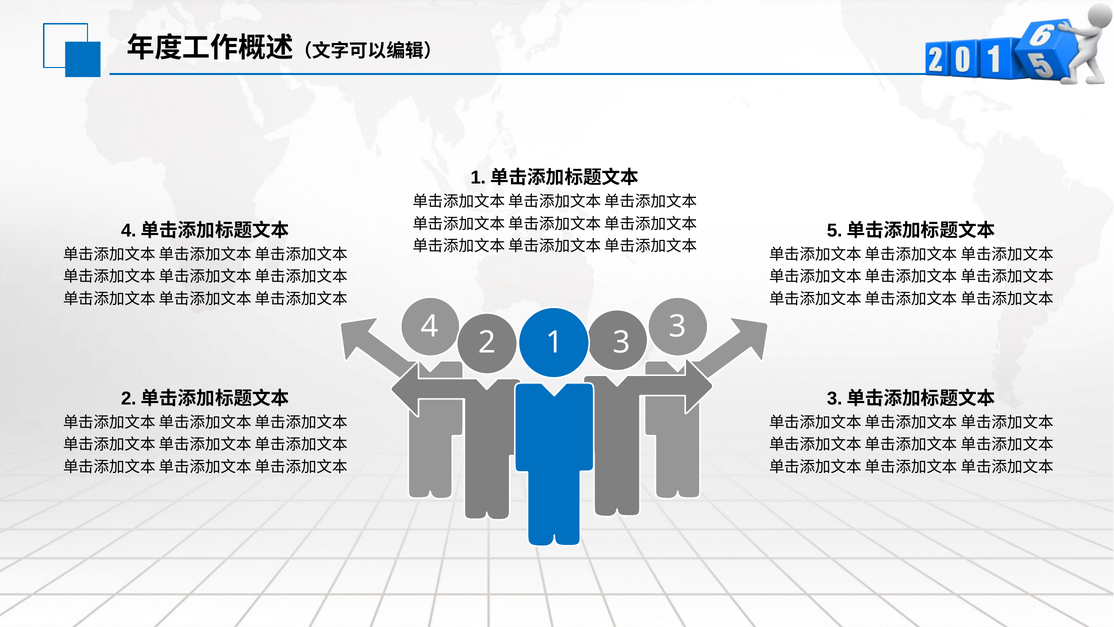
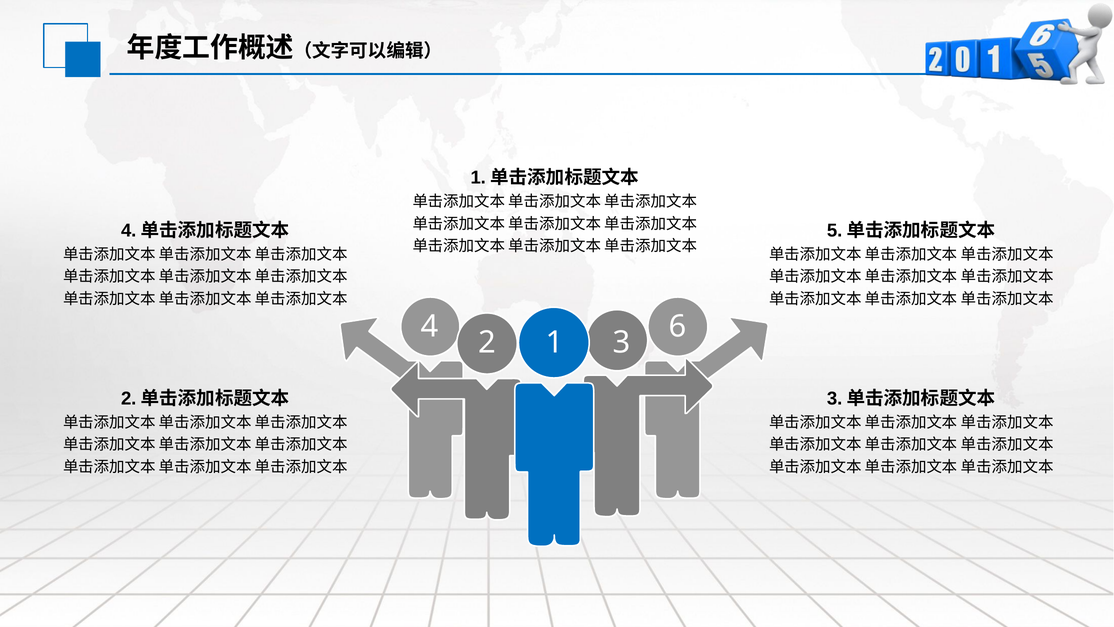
4 3: 3 -> 6
